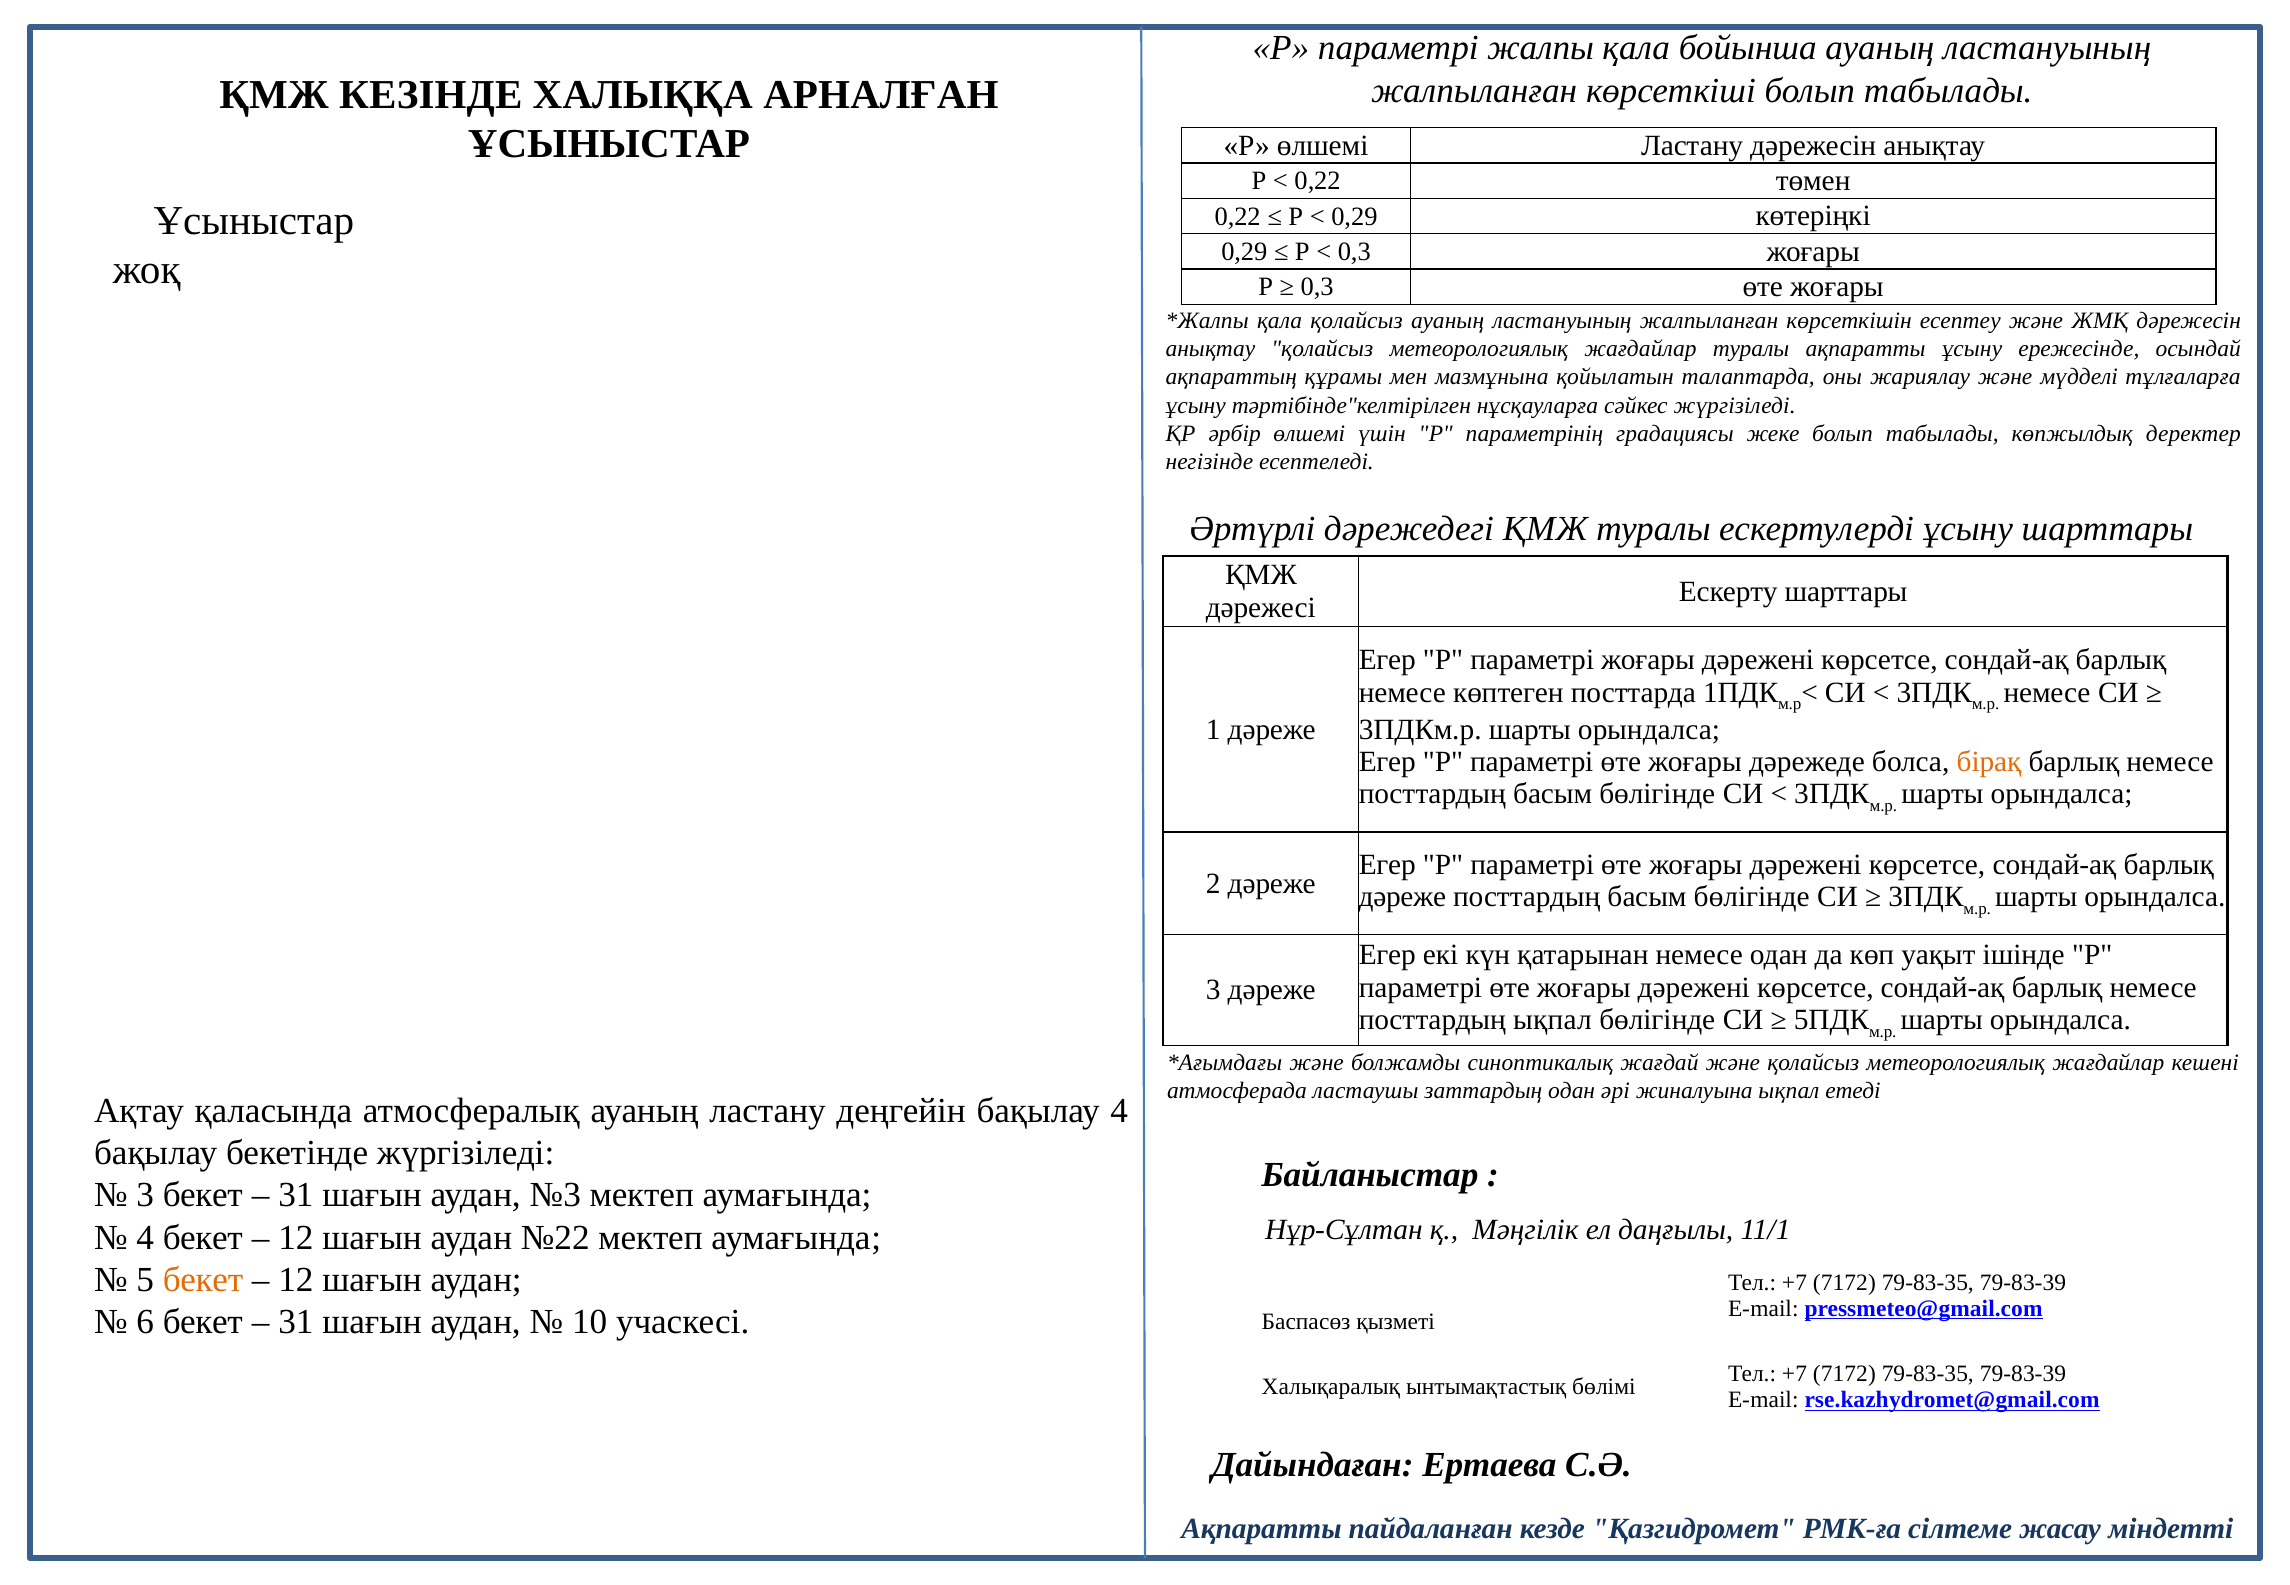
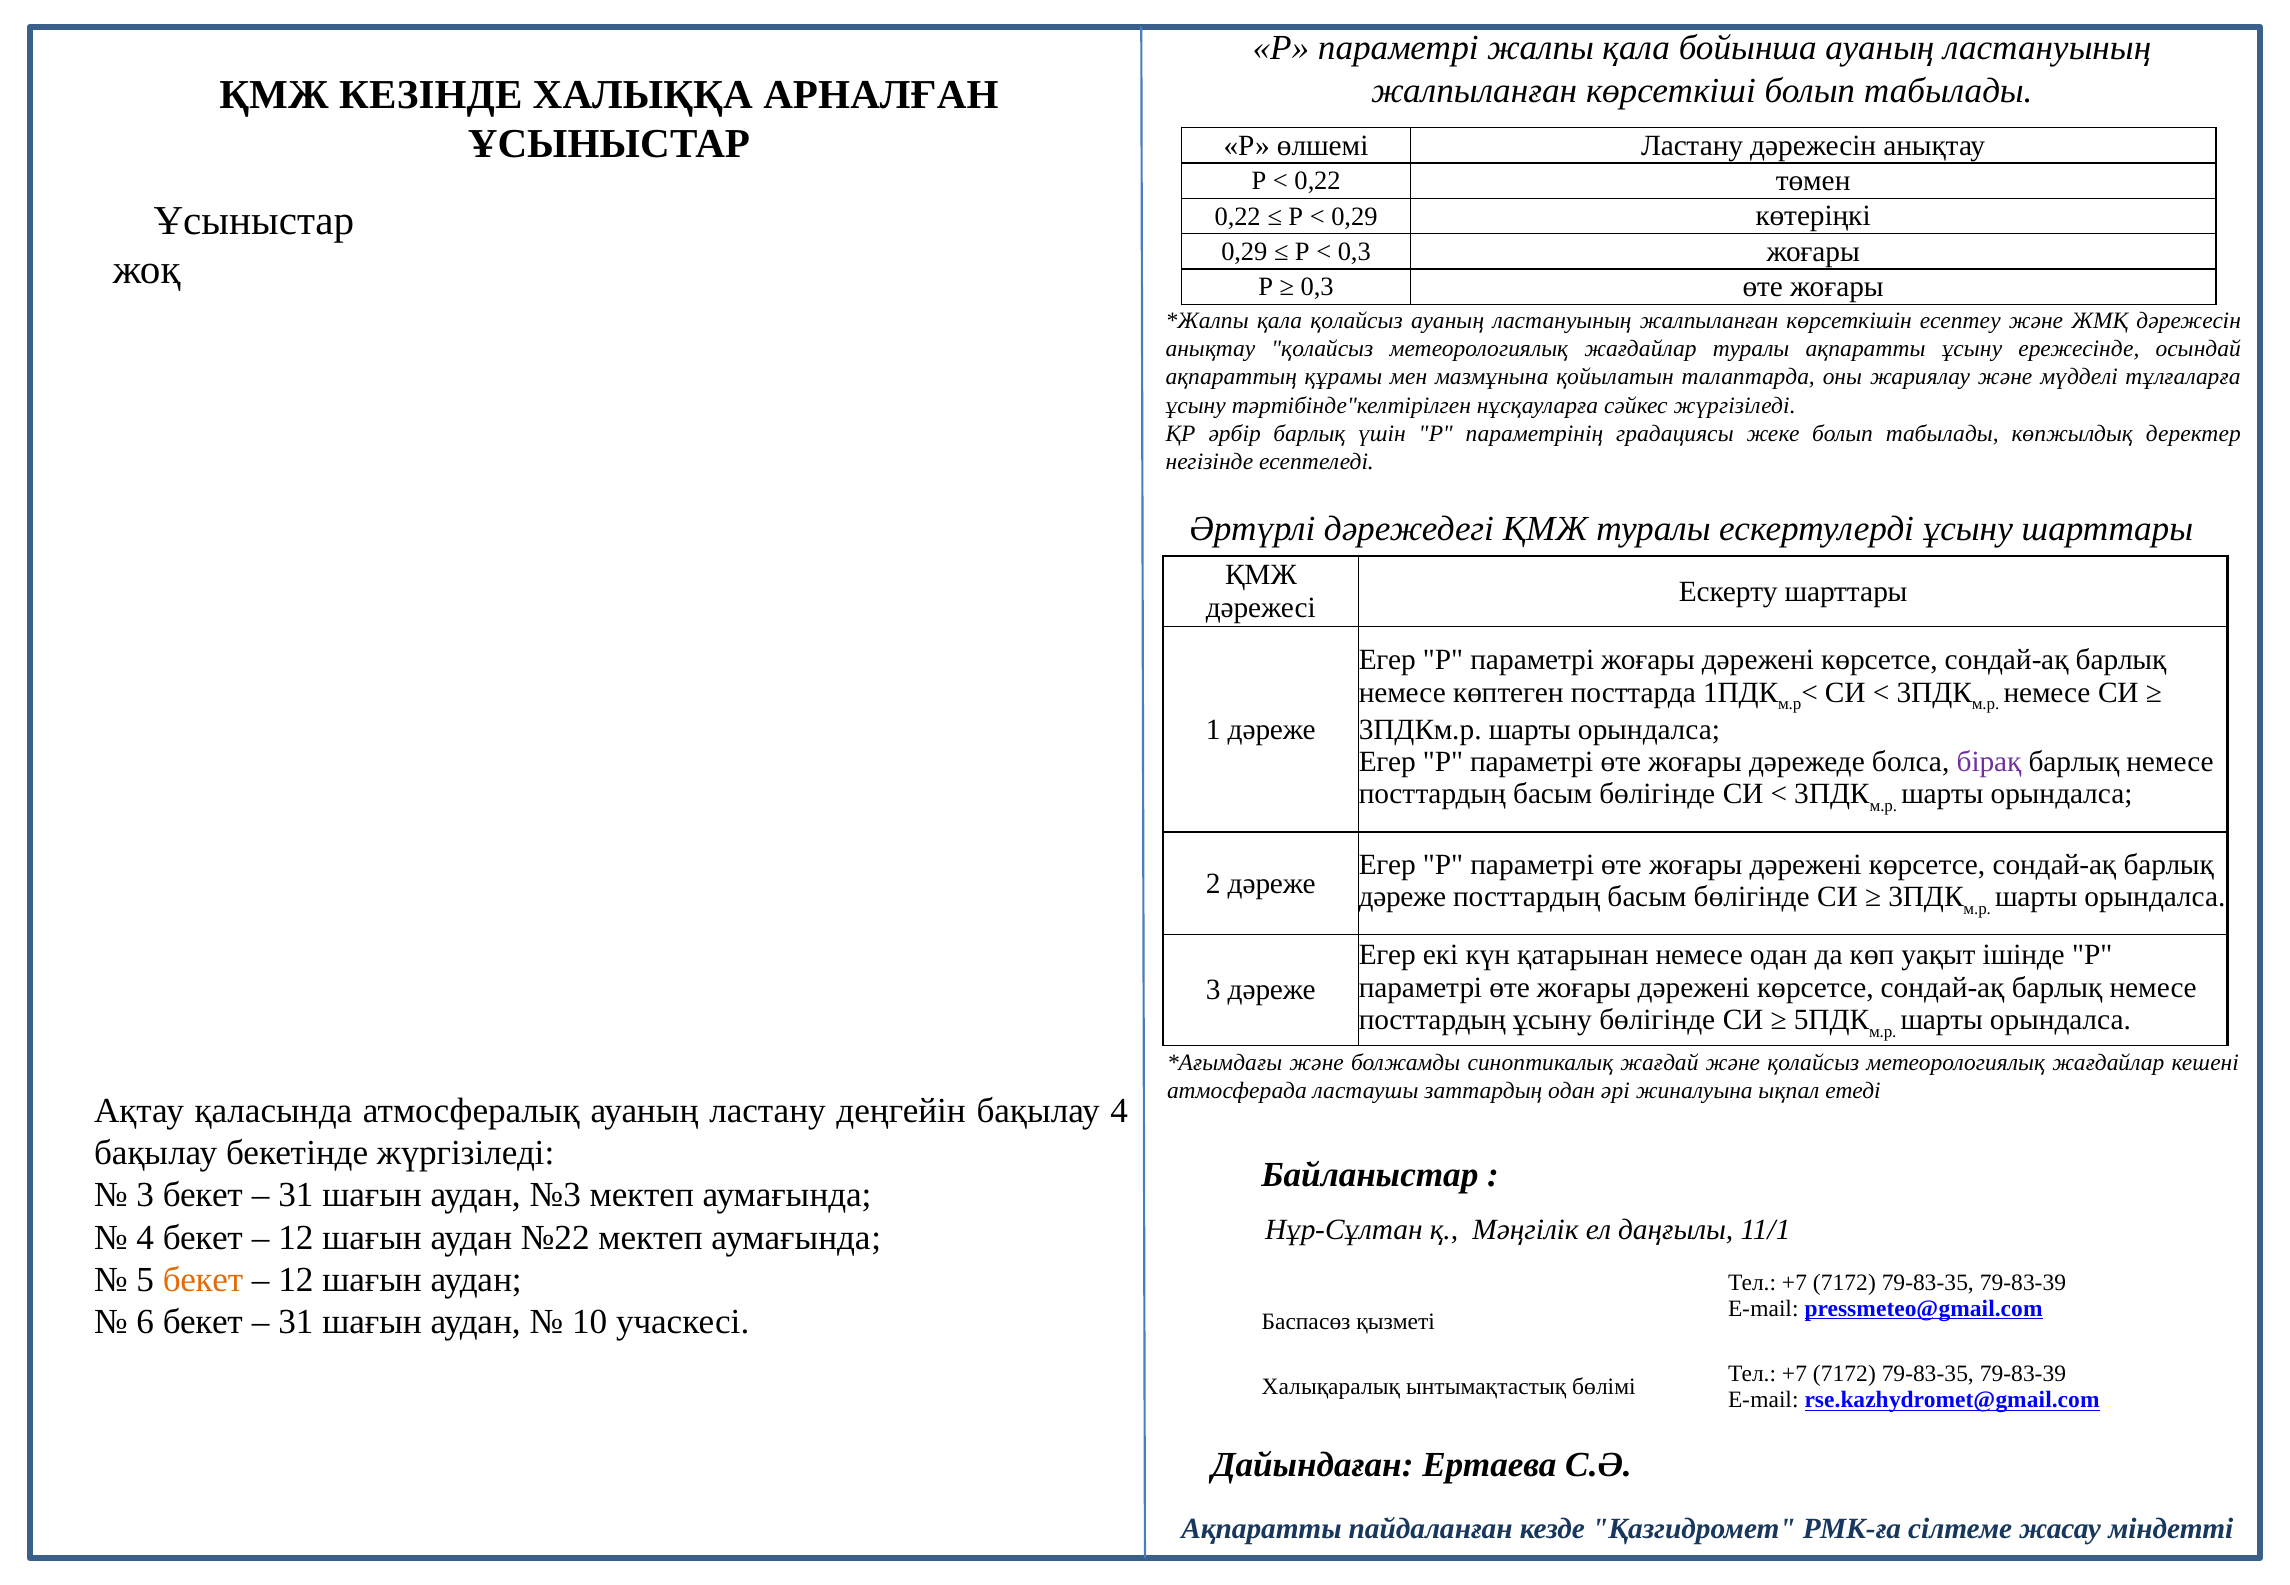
әрбір өлшемі: өлшемі -> барлық
бірақ colour: orange -> purple
посттардың ықпал: ықпал -> ұсыну
